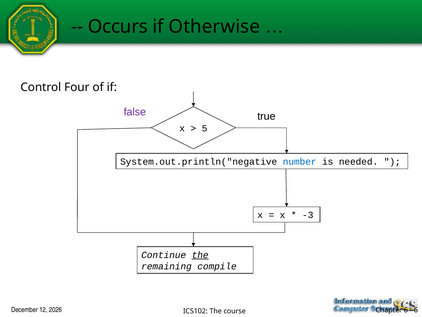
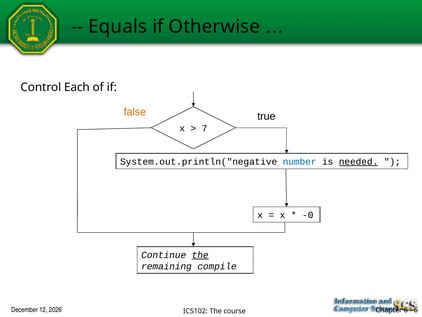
Occurs: Occurs -> Equals
Four: Four -> Each
false colour: purple -> orange
5: 5 -> 7
needed underline: none -> present
-3: -3 -> -0
